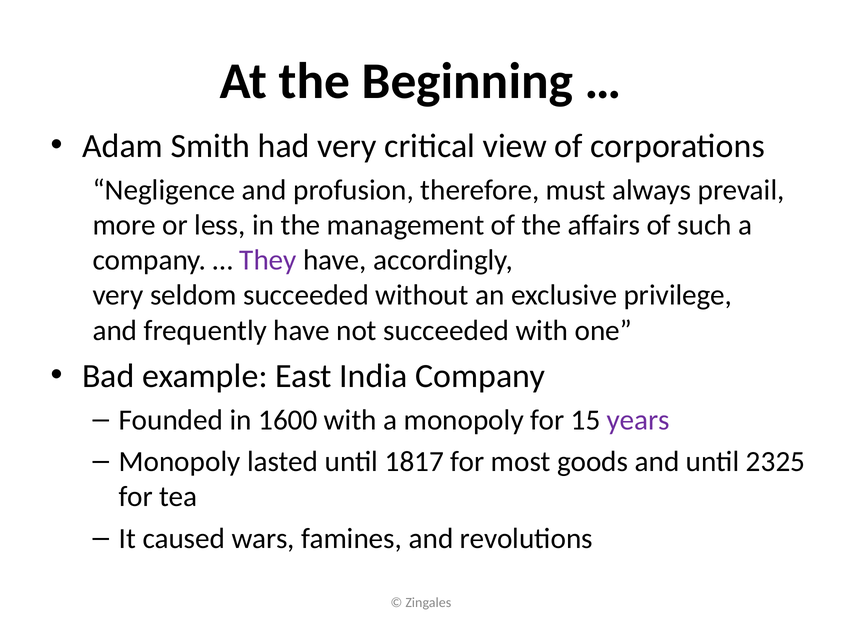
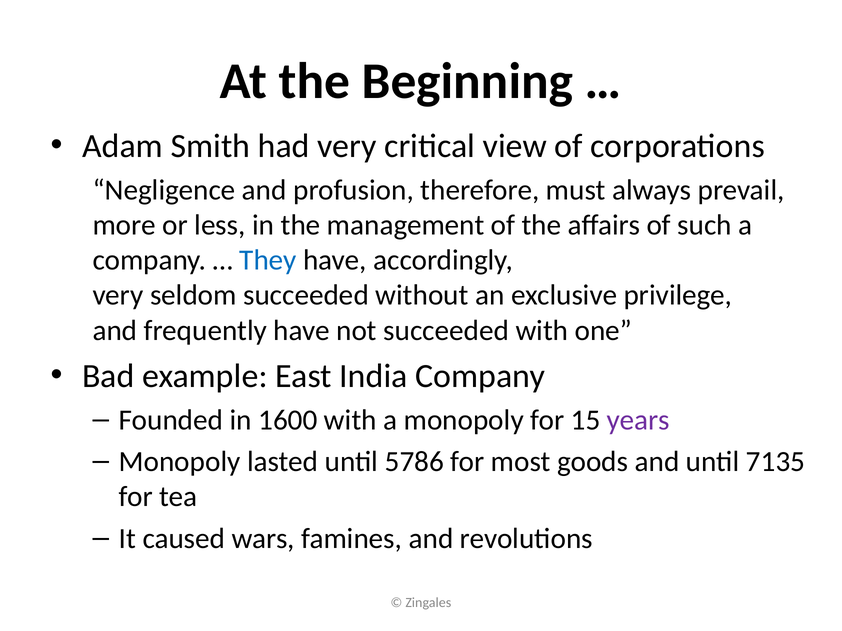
They colour: purple -> blue
1817: 1817 -> 5786
2325: 2325 -> 7135
